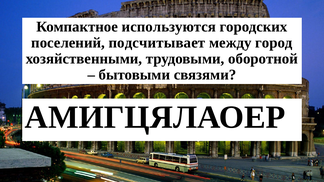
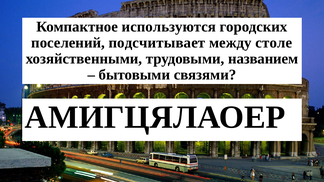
город: город -> столе
оборотной: оборотной -> названием
